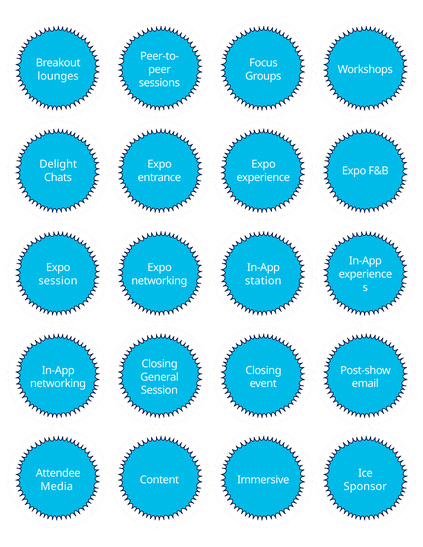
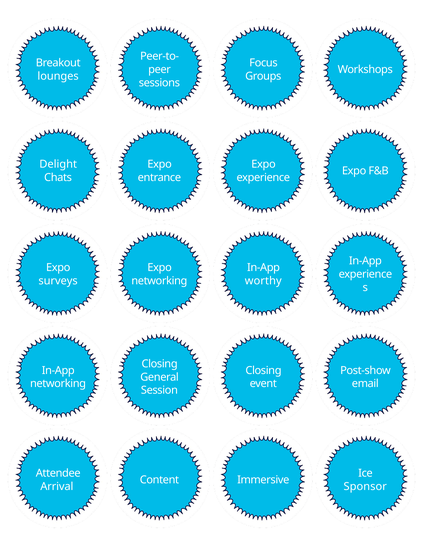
session at (58, 281): session -> surveys
station: station -> worthy
Media: Media -> Arrival
